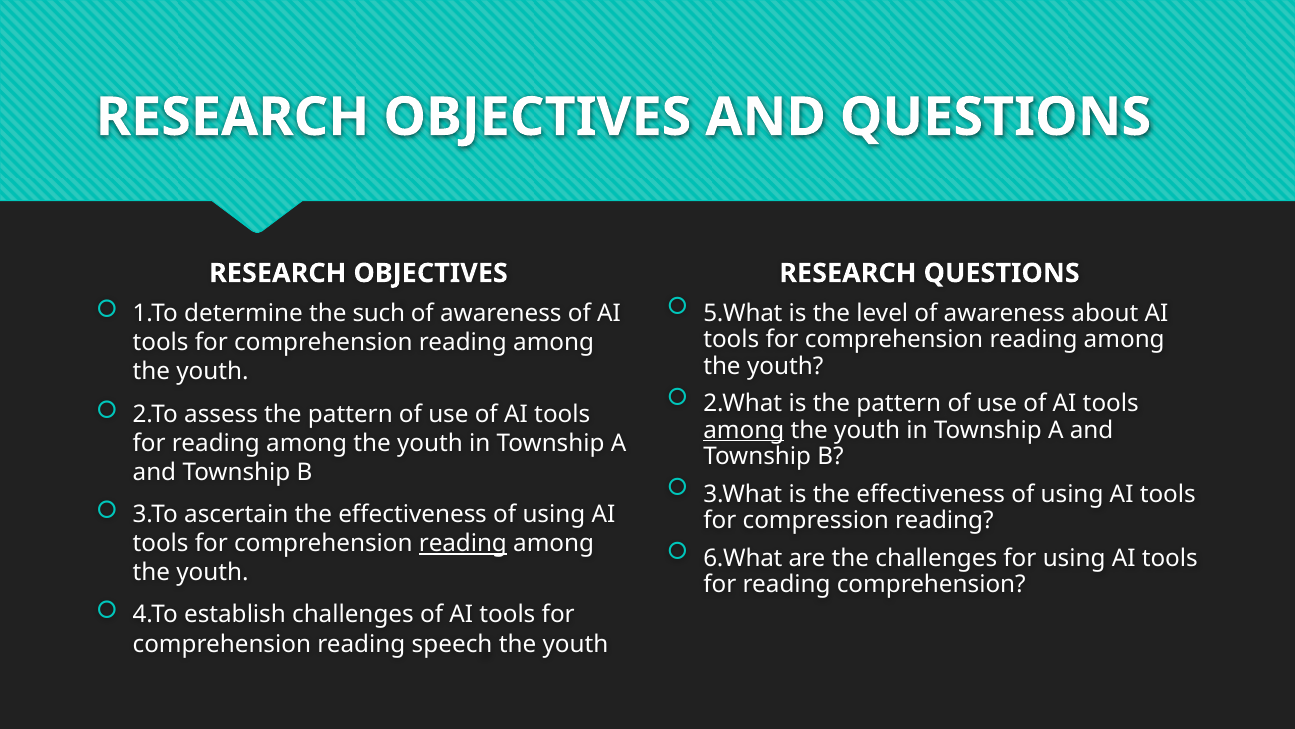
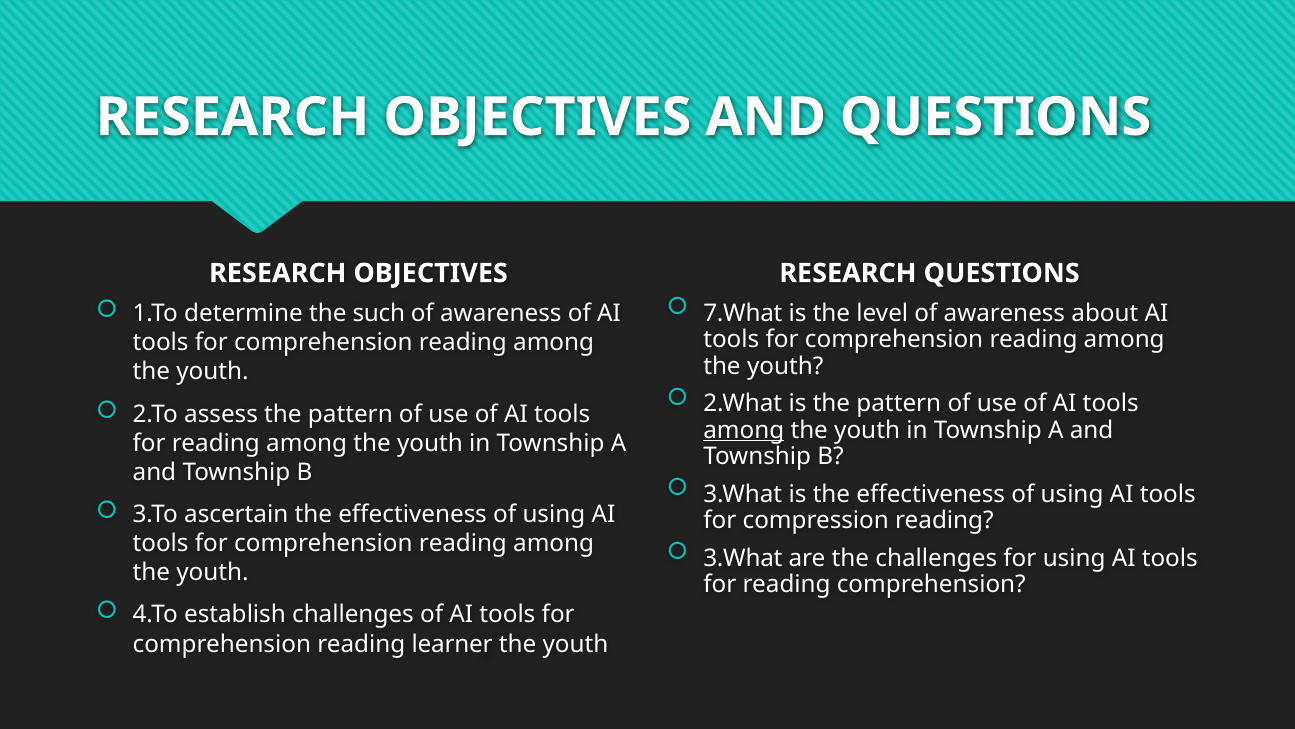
5.What: 5.What -> 7.What
reading at (463, 543) underline: present -> none
6.What at (743, 558): 6.What -> 3.What
speech: speech -> learner
